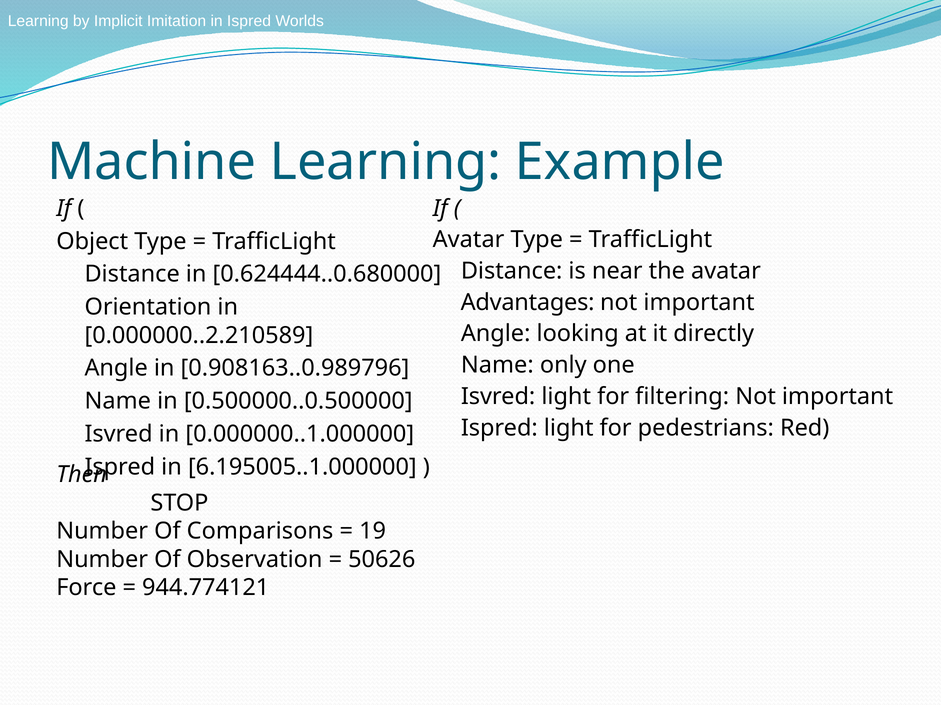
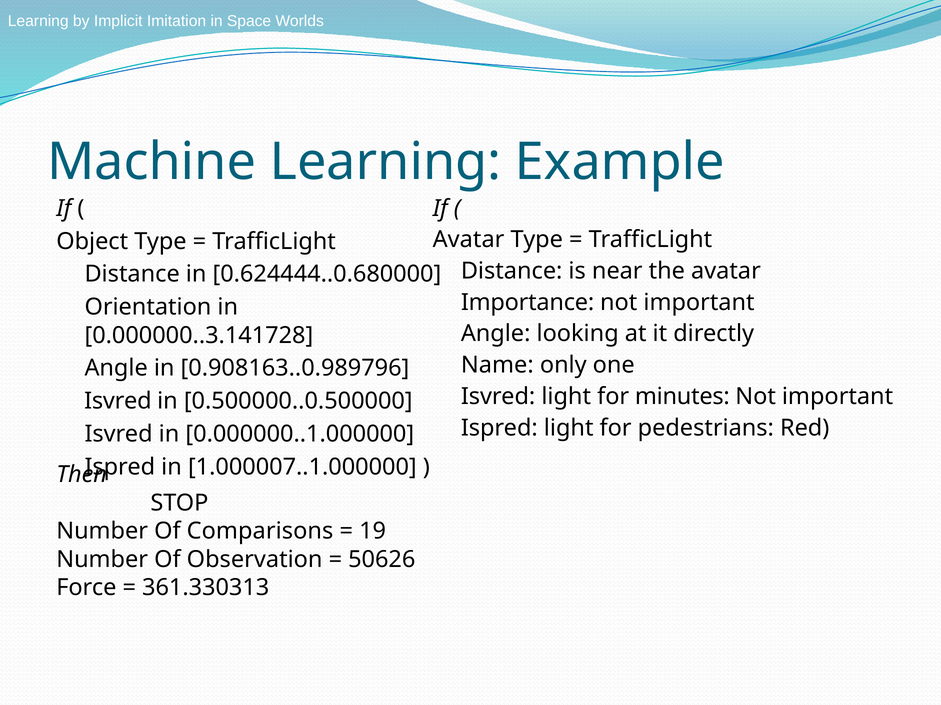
in Ispred: Ispred -> Space
Advantages: Advantages -> Importance
0.000000..2.210589: 0.000000..2.210589 -> 0.000000..3.141728
filtering: filtering -> minutes
Name at (118, 401): Name -> Isvred
6.195005..1.000000: 6.195005..1.000000 -> 1.000007..1.000000
944.774121: 944.774121 -> 361.330313
